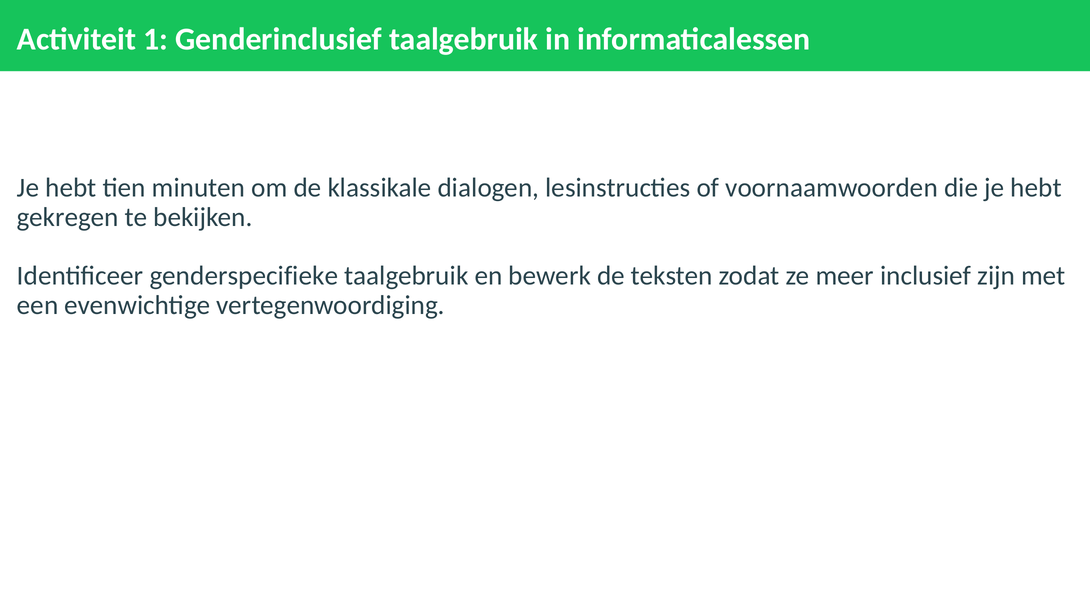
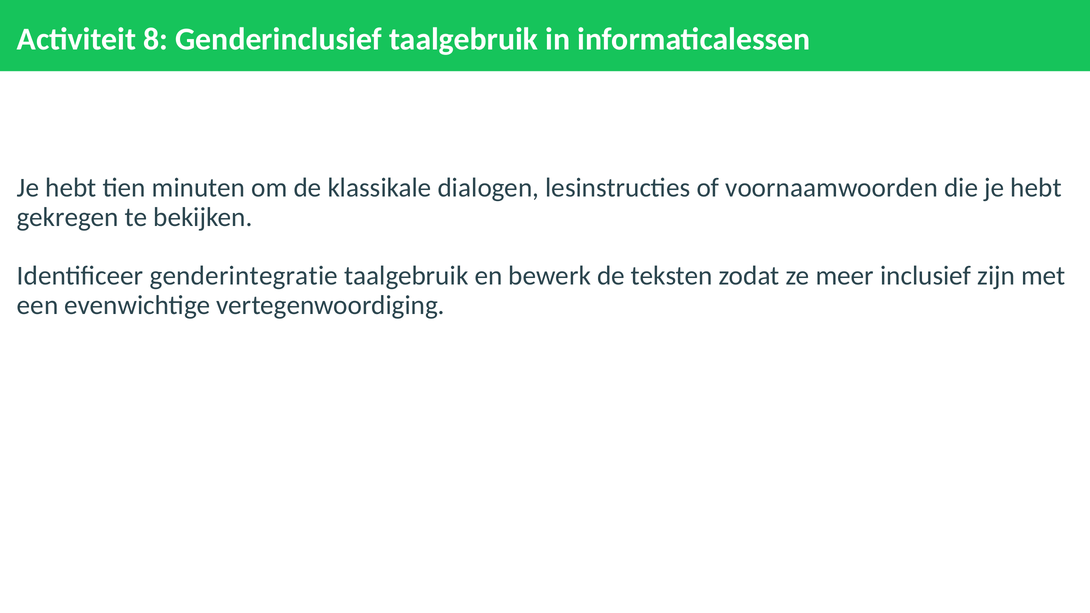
1: 1 -> 8
genderspecifieke: genderspecifieke -> genderintegratie
